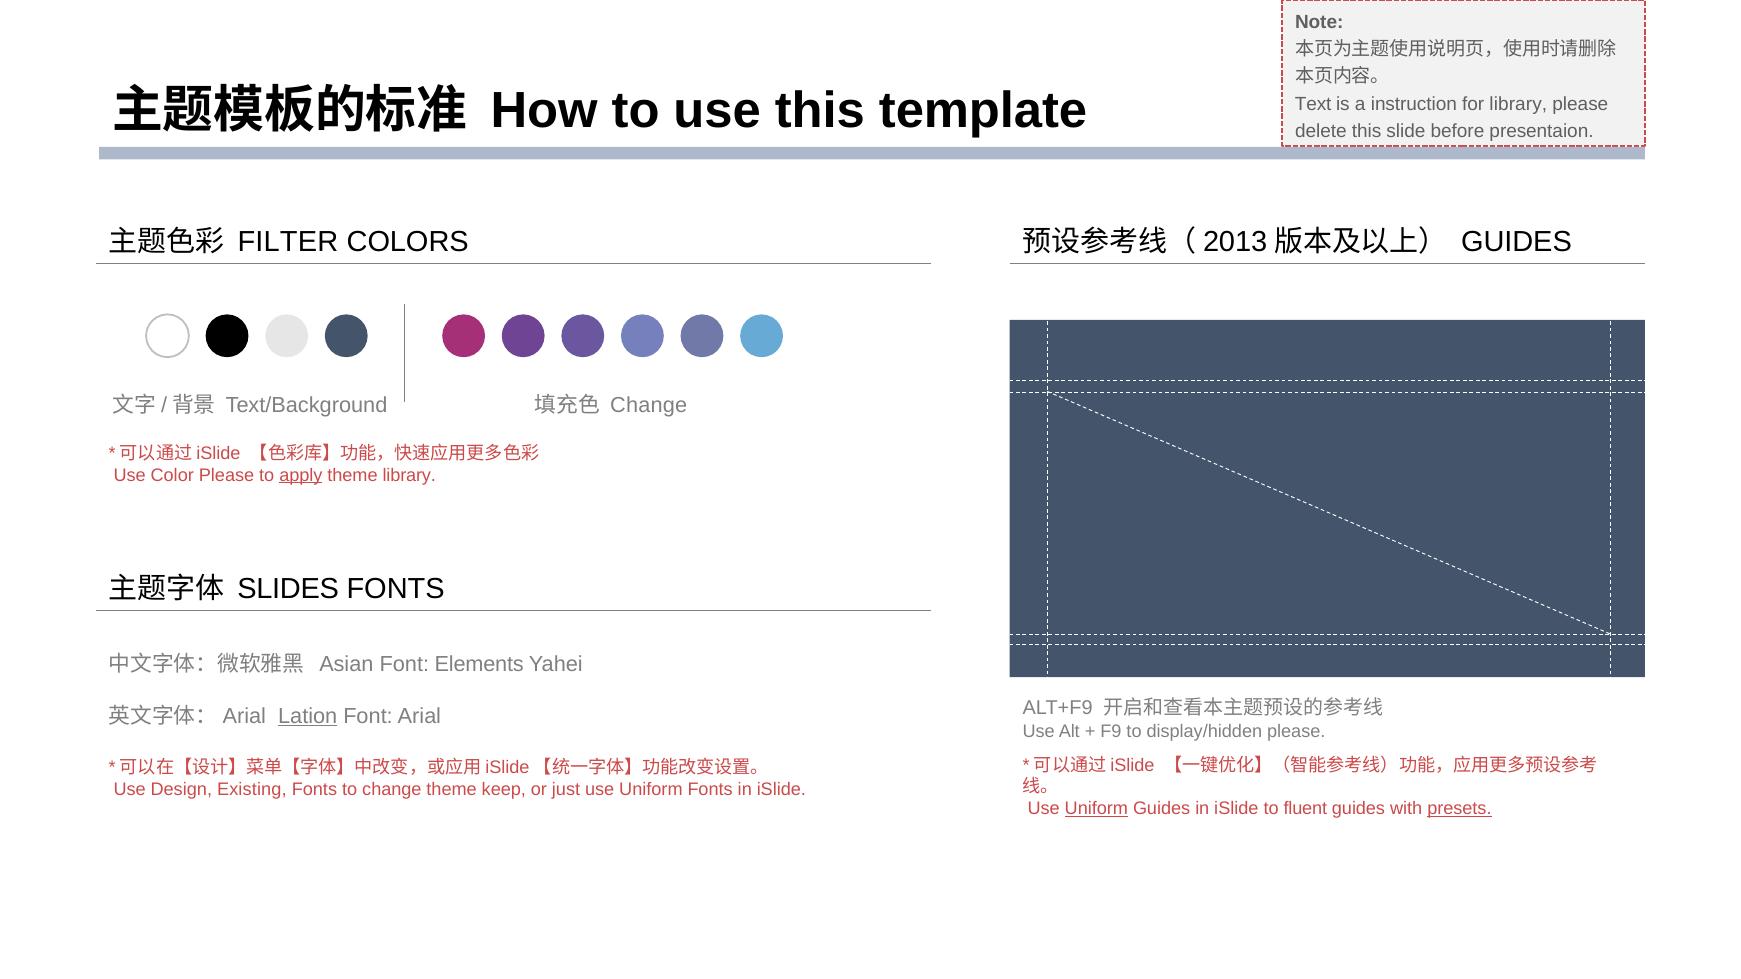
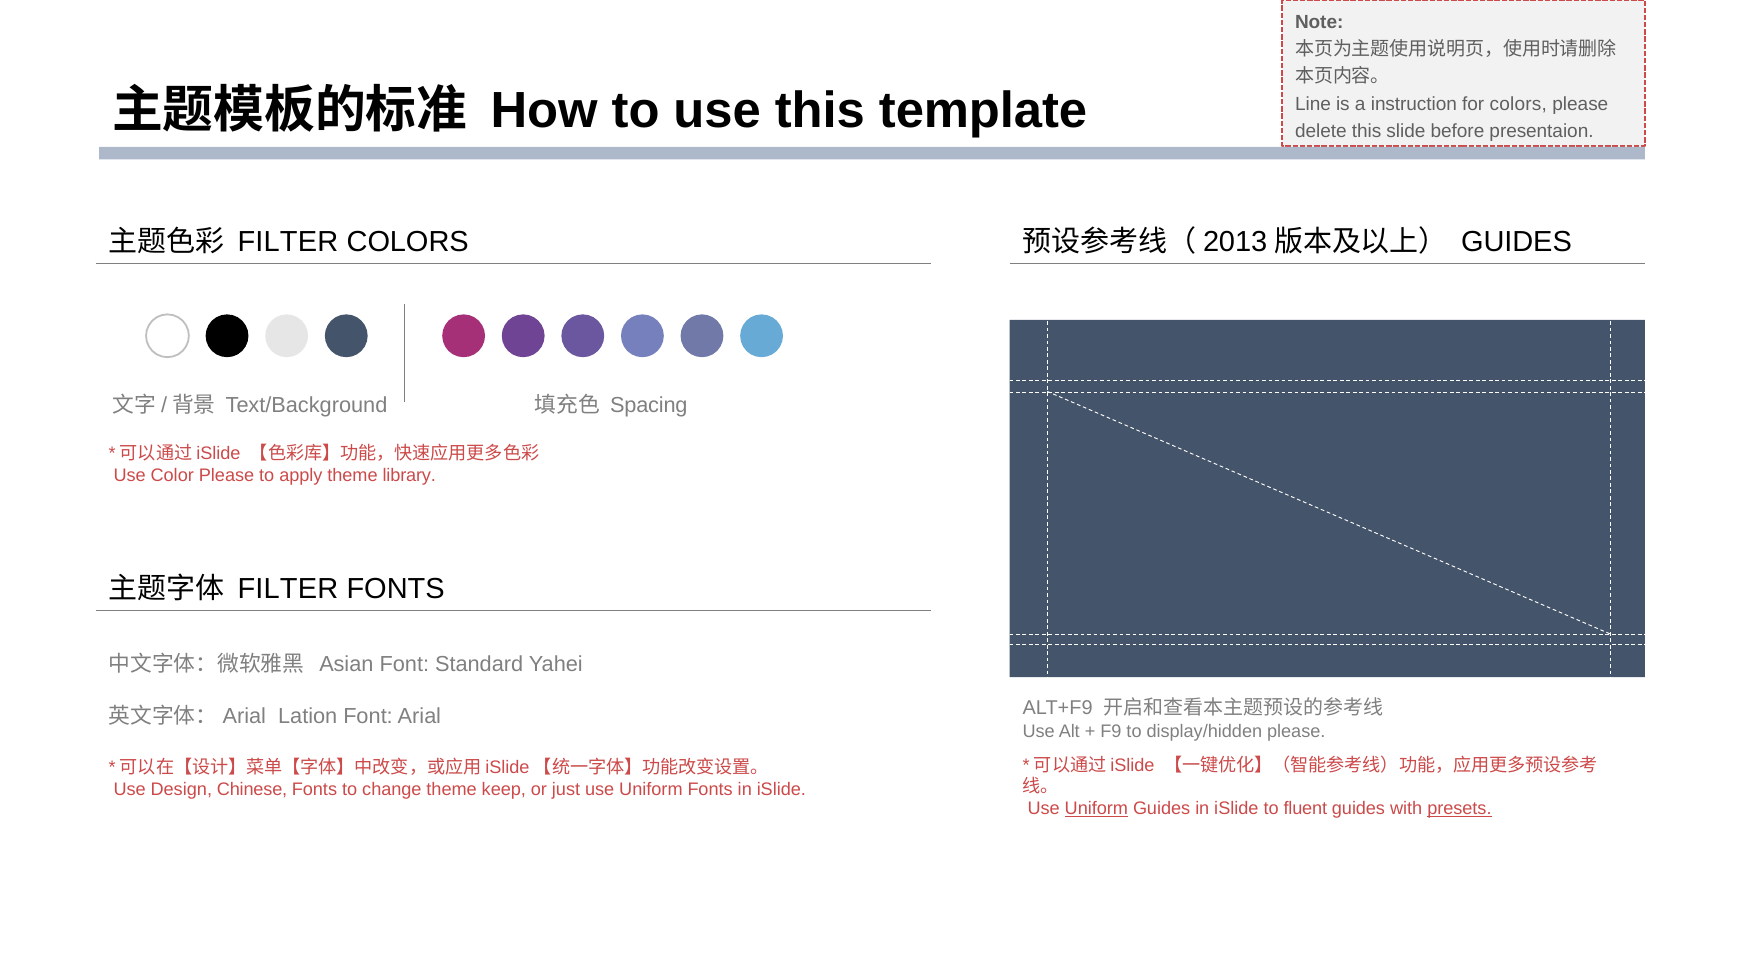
Text: Text -> Line
for library: library -> colors
Change at (649, 405): Change -> Spacing
apply underline: present -> none
SLIDES at (288, 589): SLIDES -> FILTER
Elements: Elements -> Standard
Lation underline: present -> none
Existing: Existing -> Chinese
